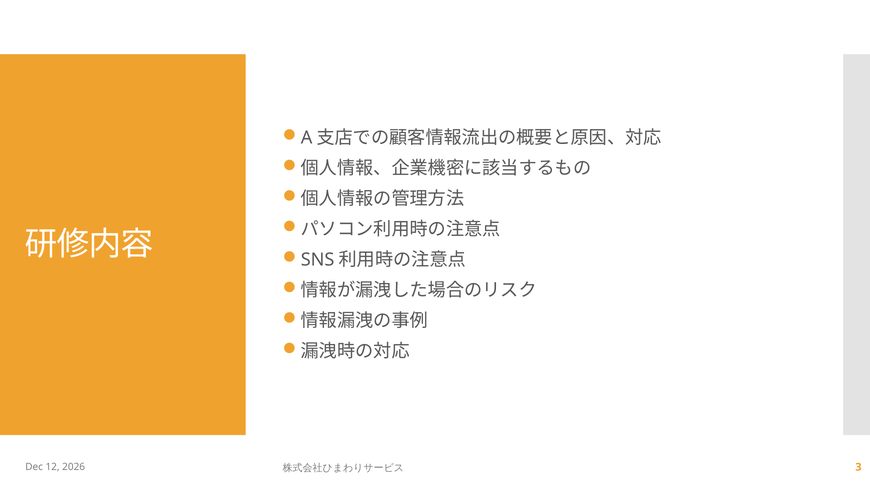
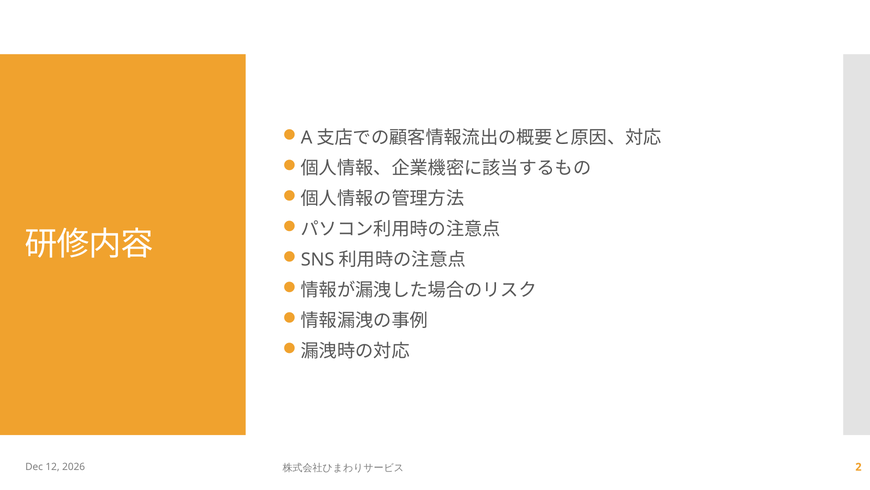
3: 3 -> 2
